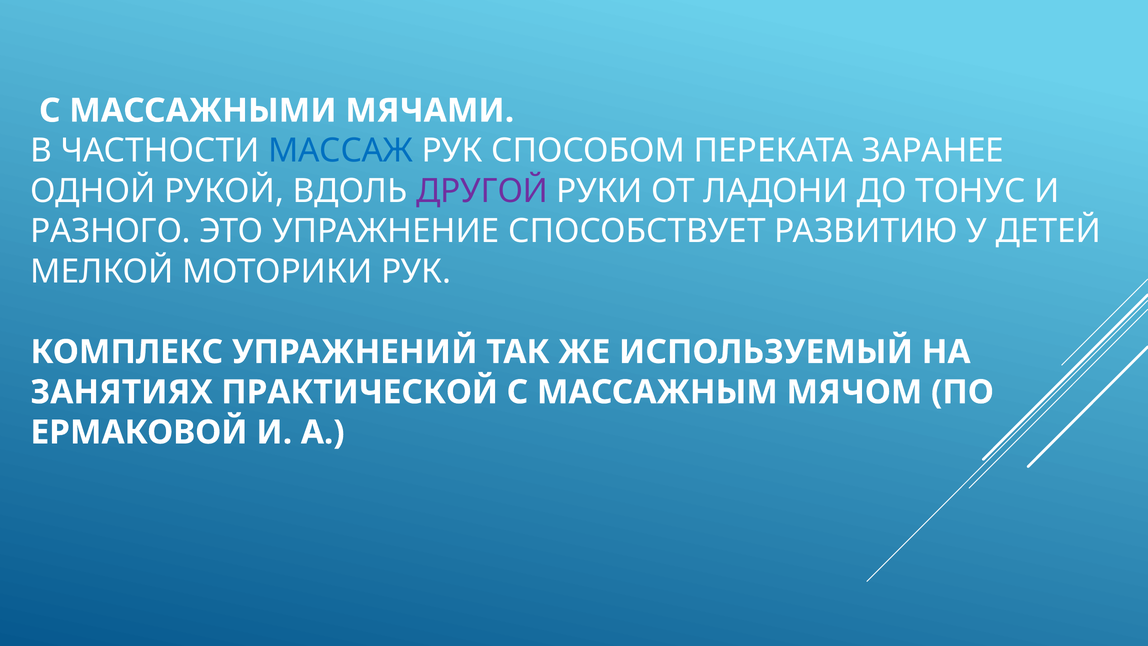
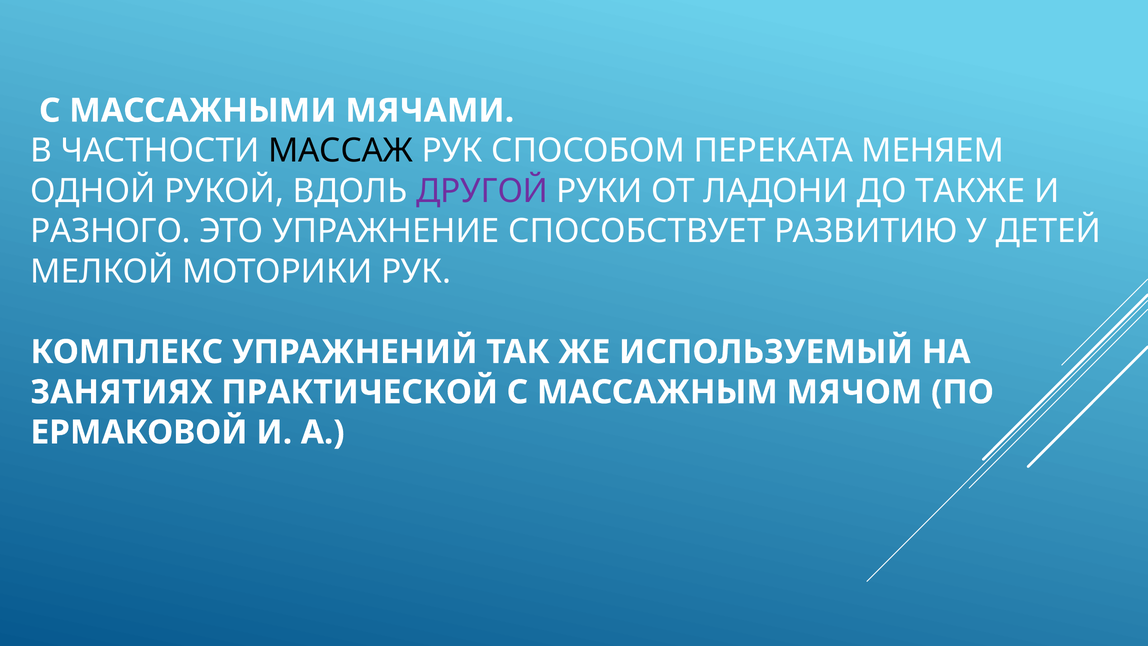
МАССАЖ colour: blue -> black
ЗАРАНЕЕ: ЗАРАНЕЕ -> МЕНЯЕМ
ТОНУС: ТОНУС -> ТАКЖЕ
